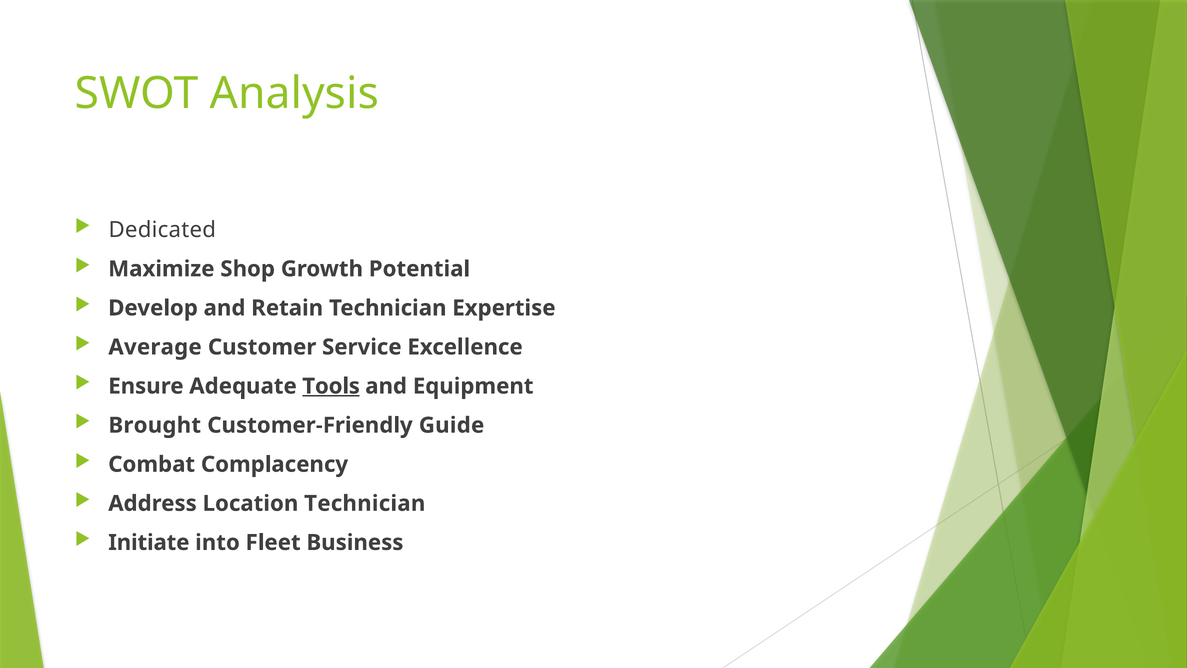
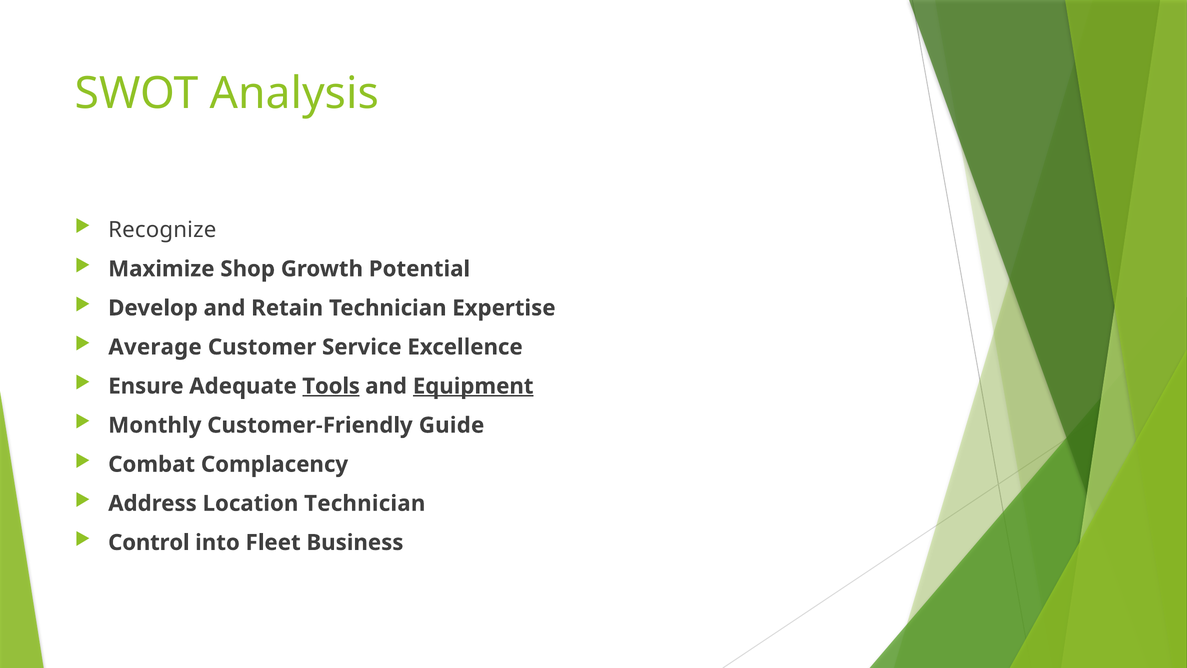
Dedicated: Dedicated -> Recognize
Equipment underline: none -> present
Brought: Brought -> Monthly
Initiate: Initiate -> Control
